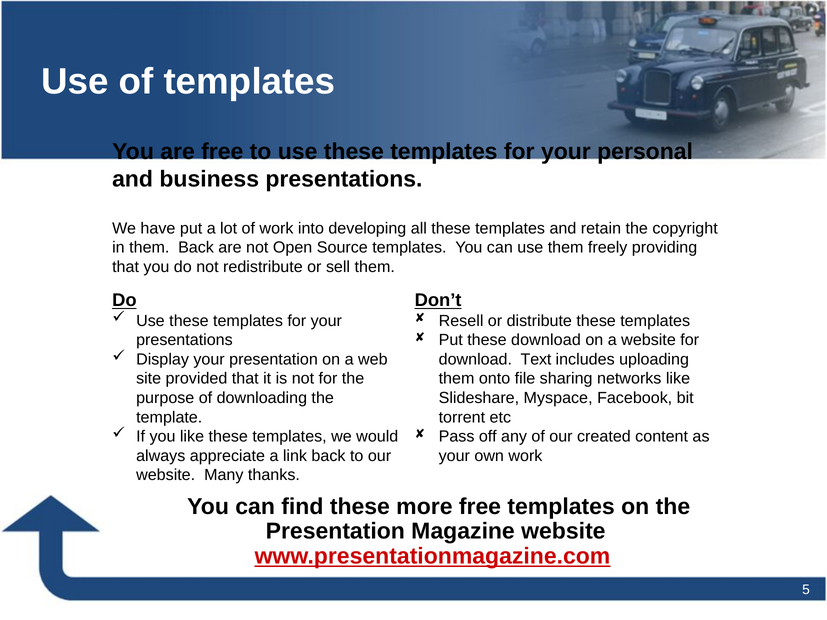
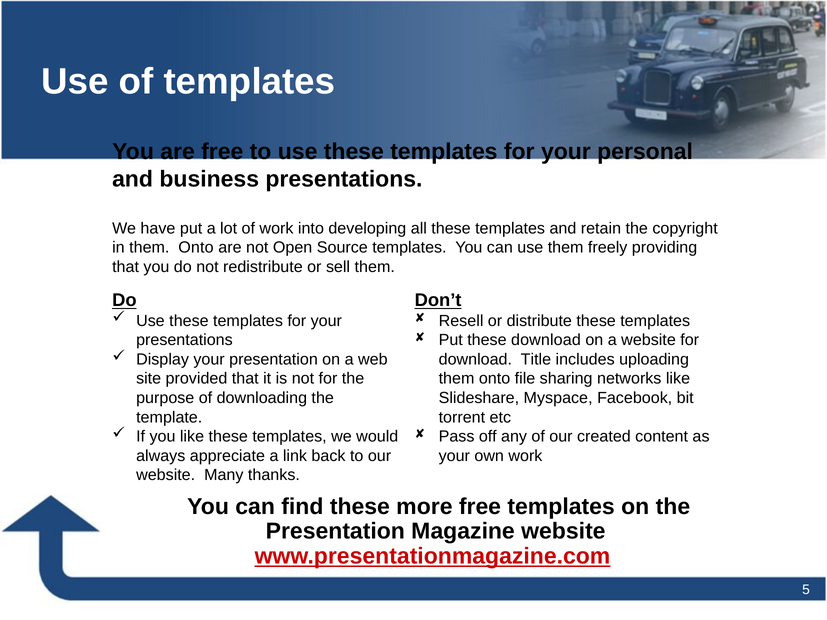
in them Back: Back -> Onto
Text: Text -> Title
